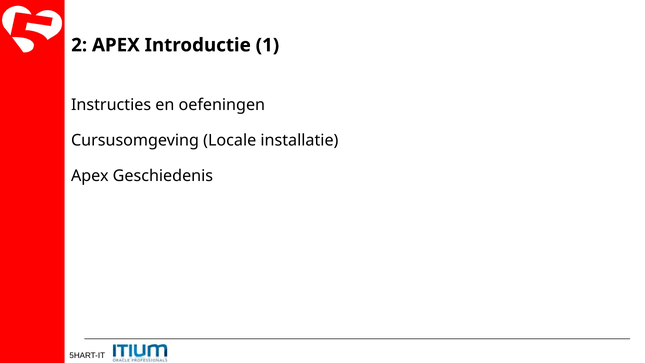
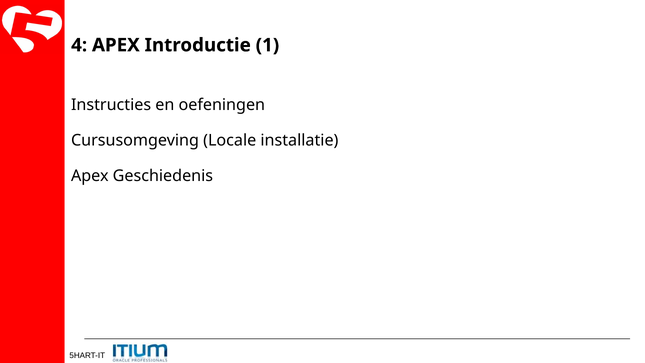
2: 2 -> 4
